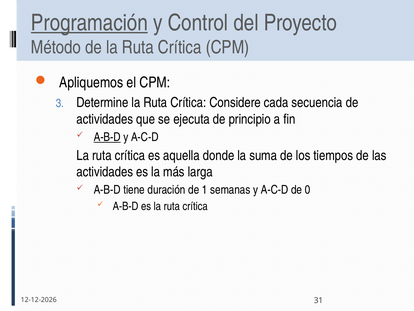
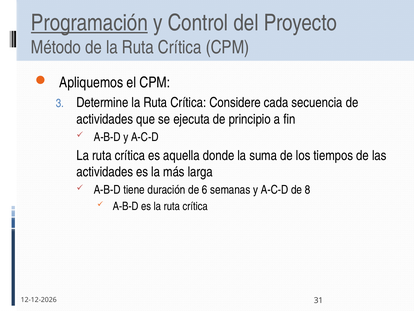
A-B-D at (107, 137) underline: present -> none
1: 1 -> 6
0: 0 -> 8
